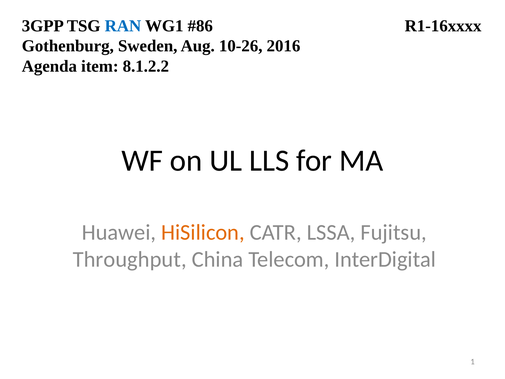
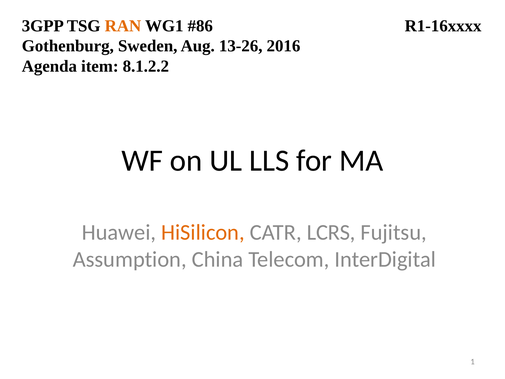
RAN colour: blue -> orange
10-26: 10-26 -> 13-26
LSSA: LSSA -> LCRS
Throughput: Throughput -> Assumption
